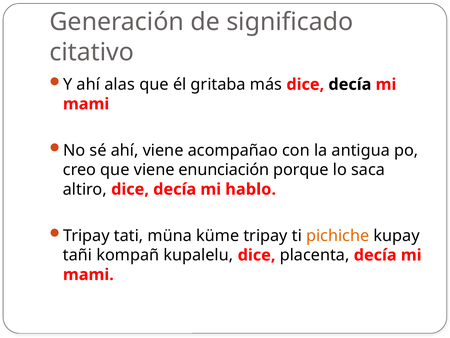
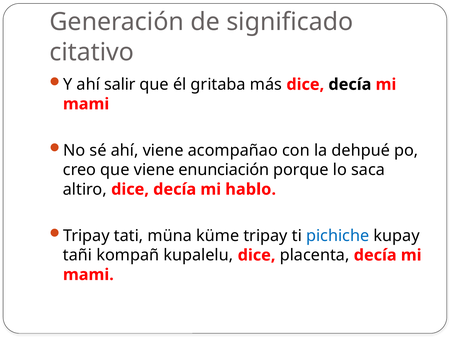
alas: alas -> salir
antigua: antigua -> dehpué
pichiche colour: orange -> blue
